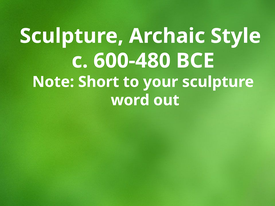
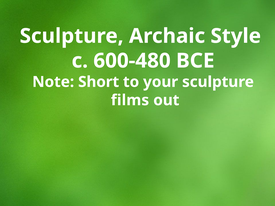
word: word -> films
